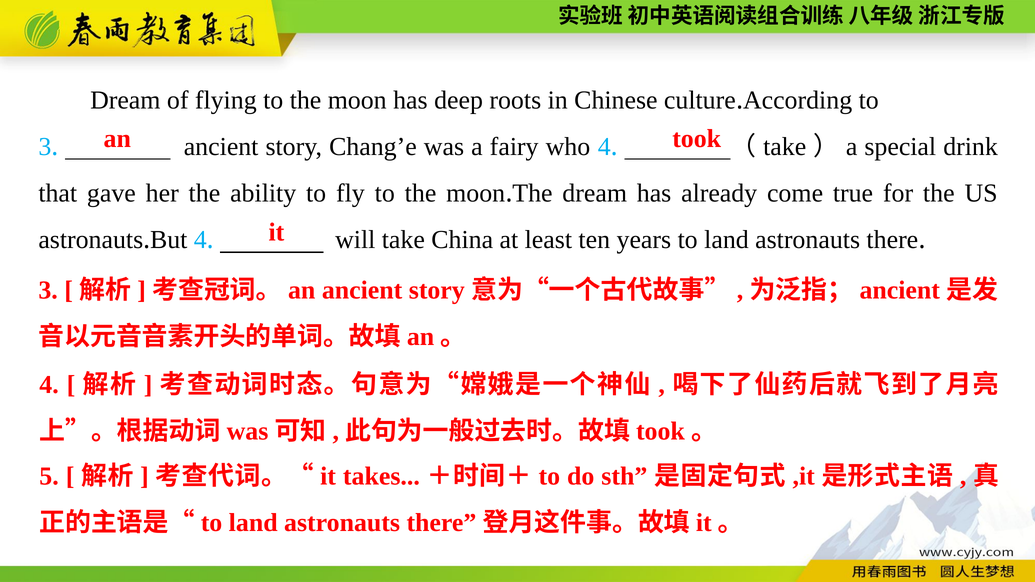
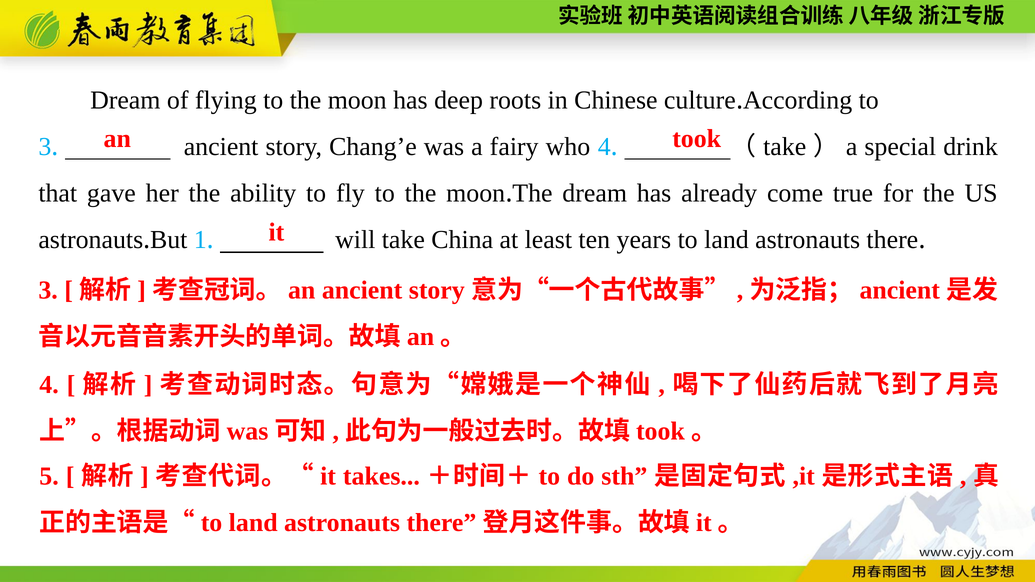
4 at (200, 240): 4 -> 1
